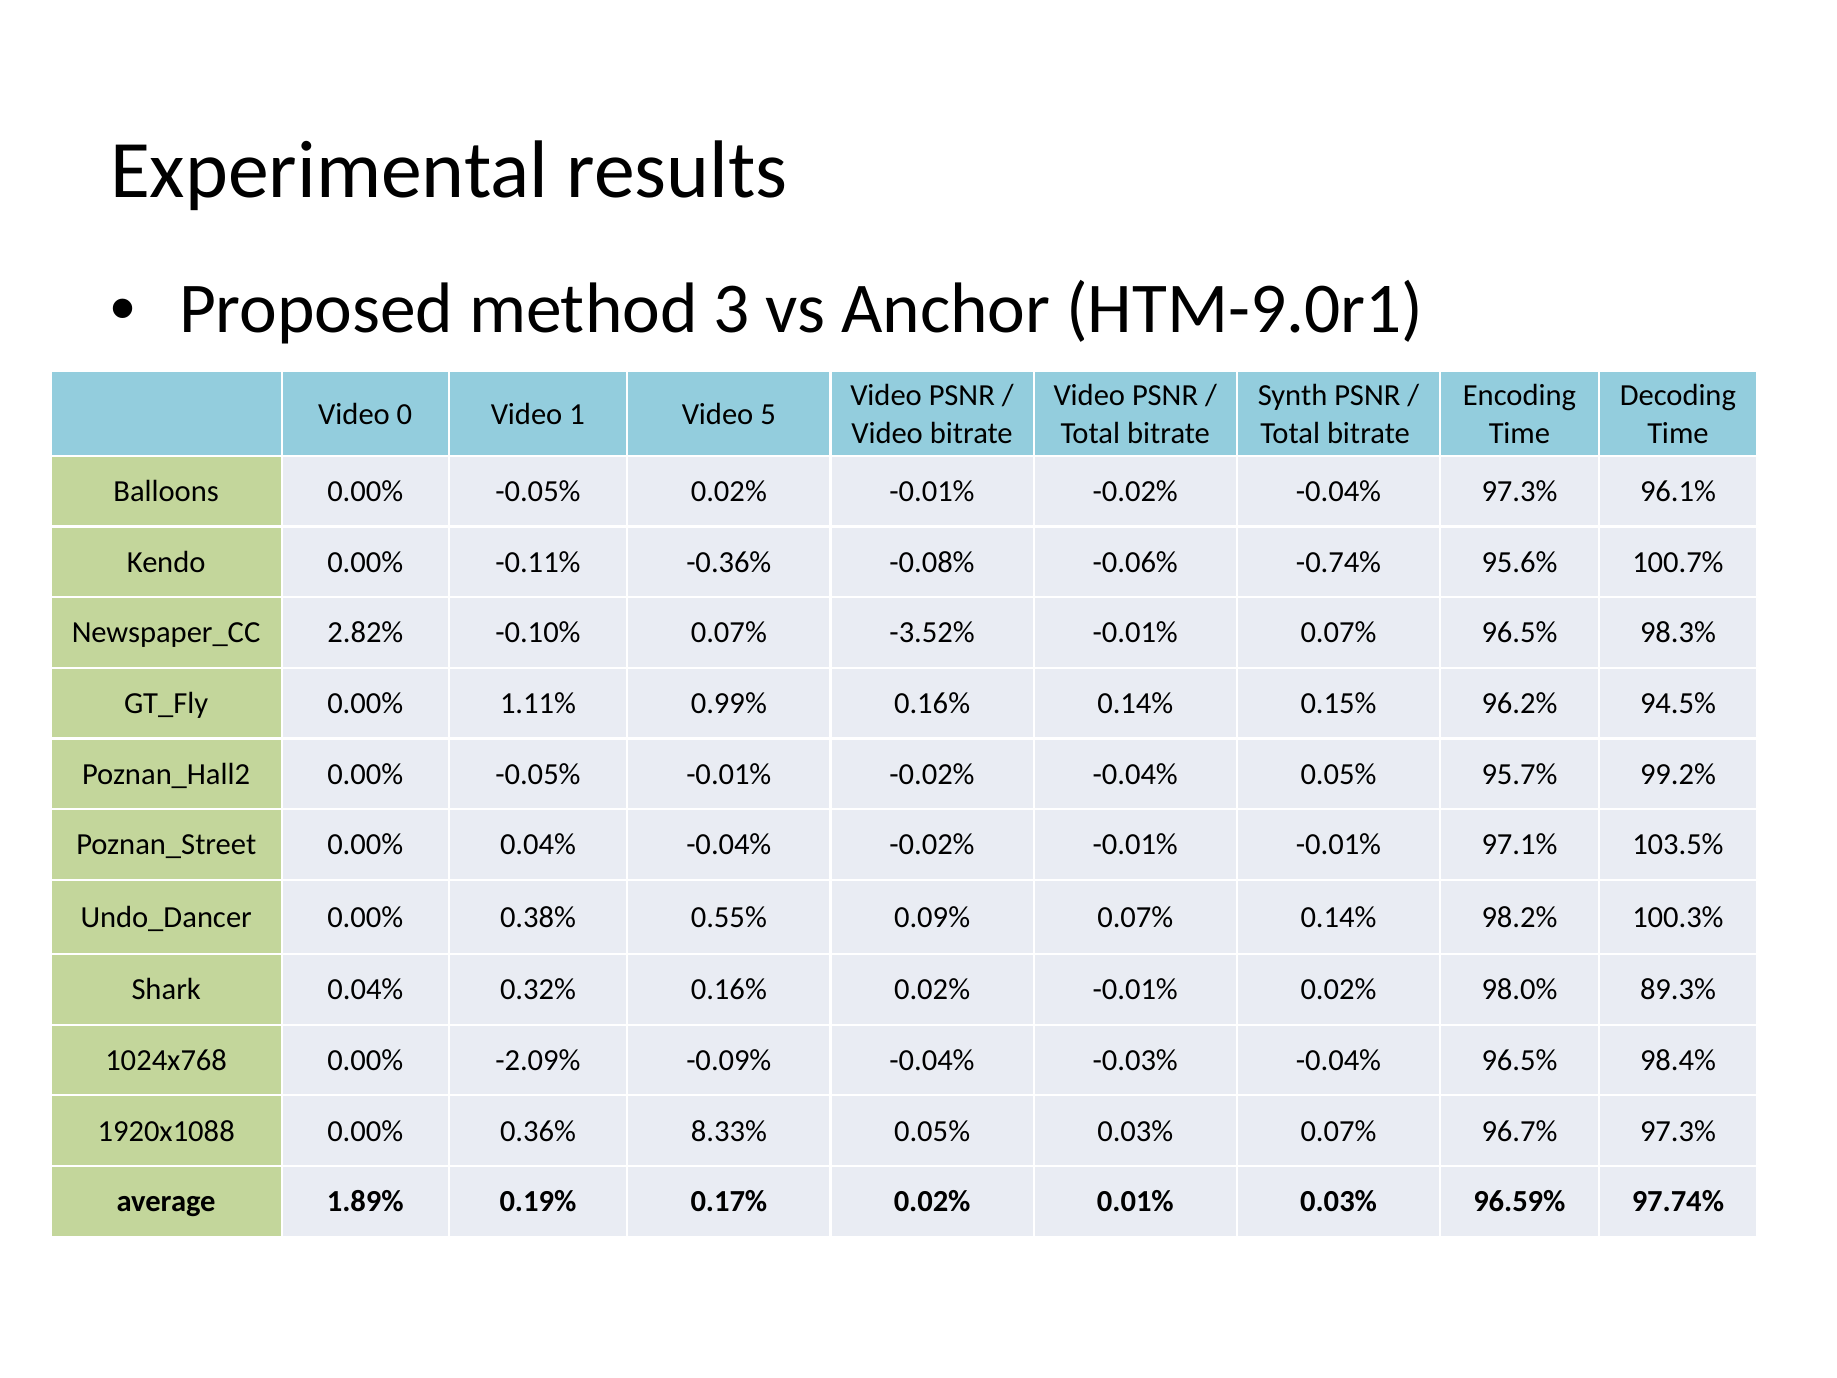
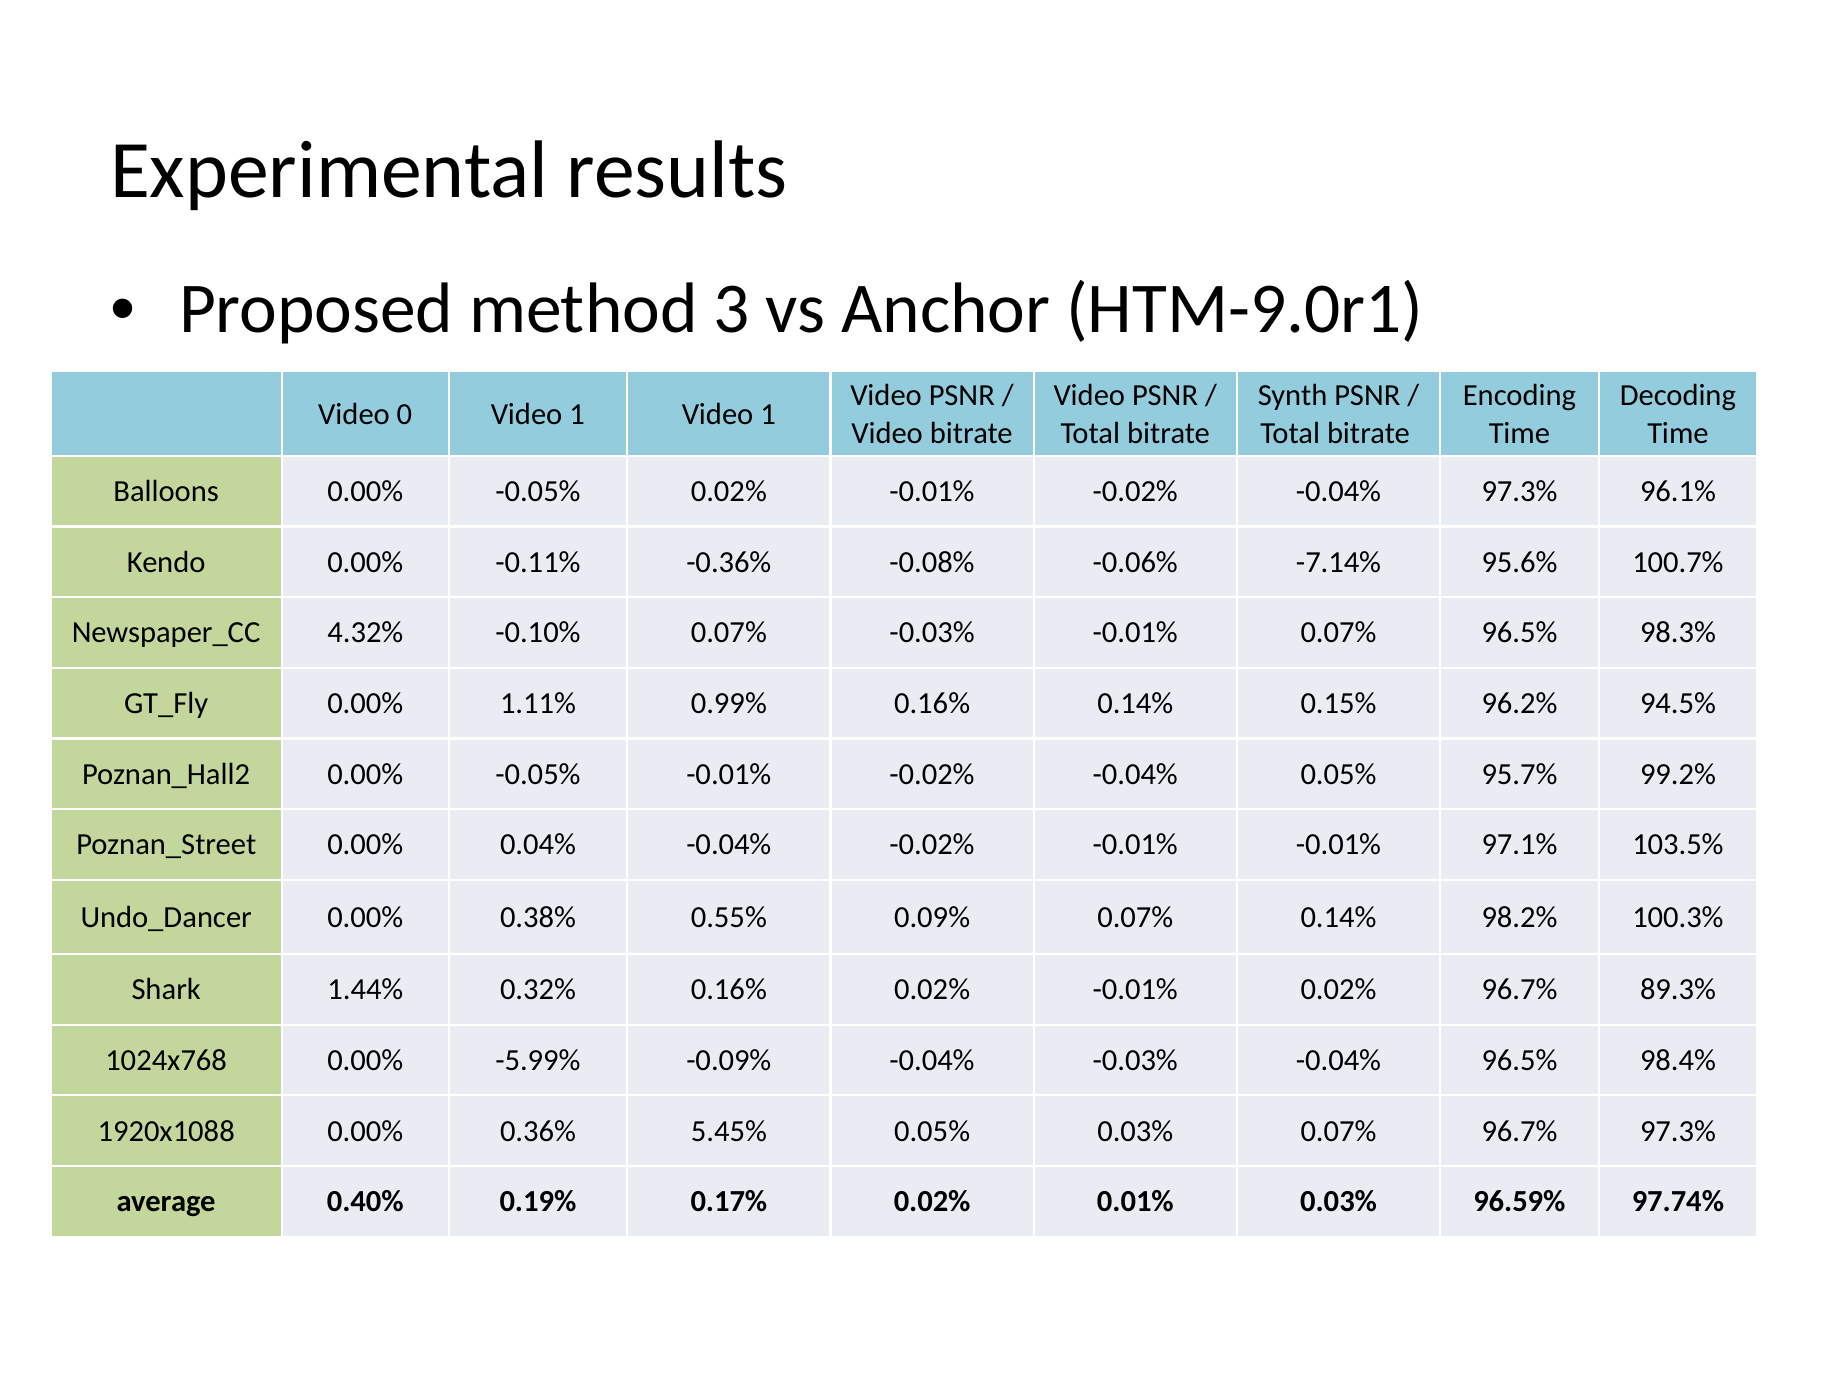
1 Video 5: 5 -> 1
-0.74%: -0.74% -> -7.14%
2.82%: 2.82% -> 4.32%
0.07% -3.52%: -3.52% -> -0.03%
Shark 0.04%: 0.04% -> 1.44%
0.02% 98.0%: 98.0% -> 96.7%
-2.09%: -2.09% -> -5.99%
8.33%: 8.33% -> 5.45%
1.89%: 1.89% -> 0.40%
